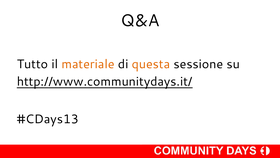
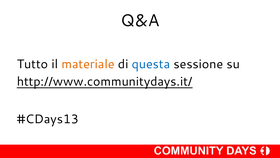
questa colour: orange -> blue
